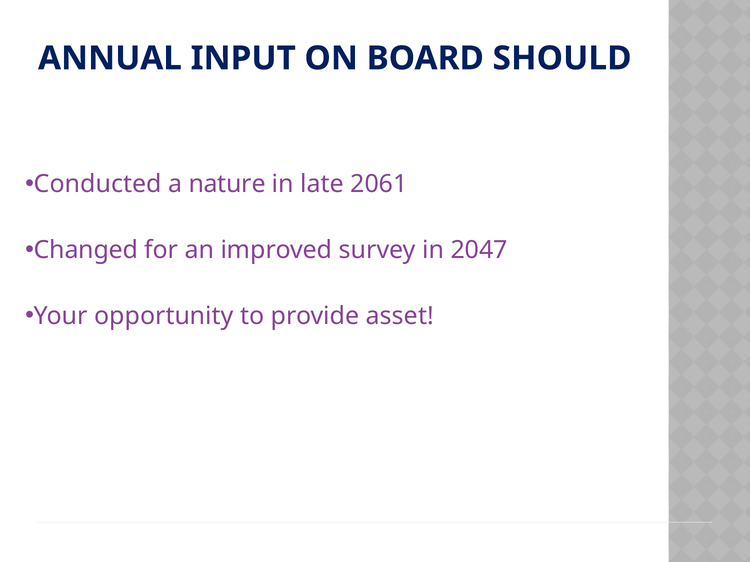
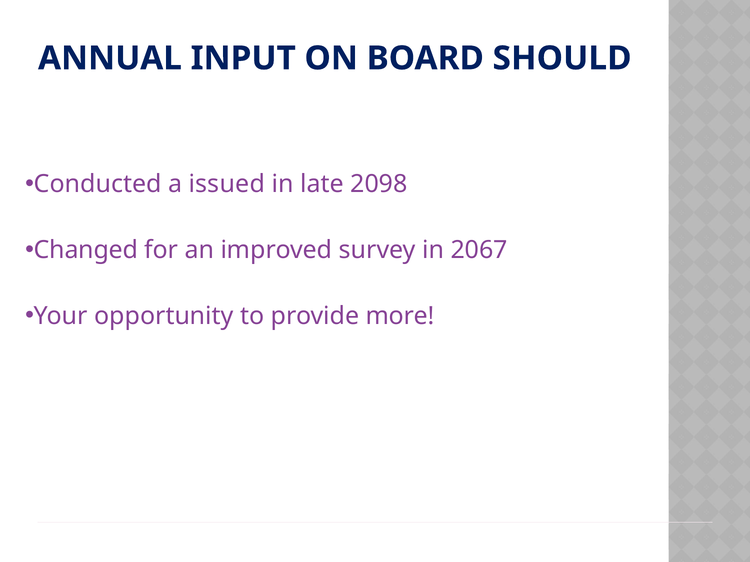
nature: nature -> issued
2061: 2061 -> 2098
2047: 2047 -> 2067
asset: asset -> more
